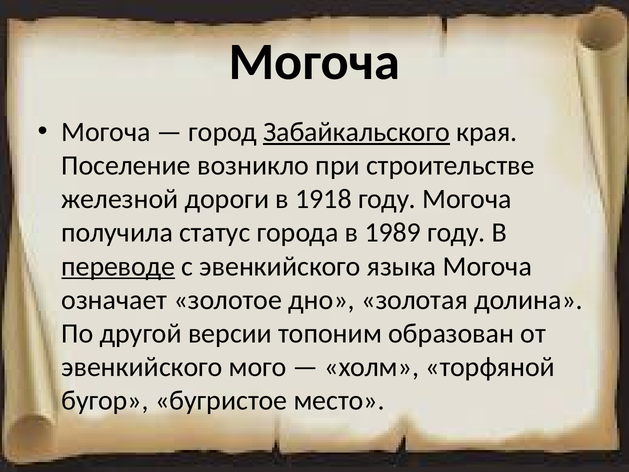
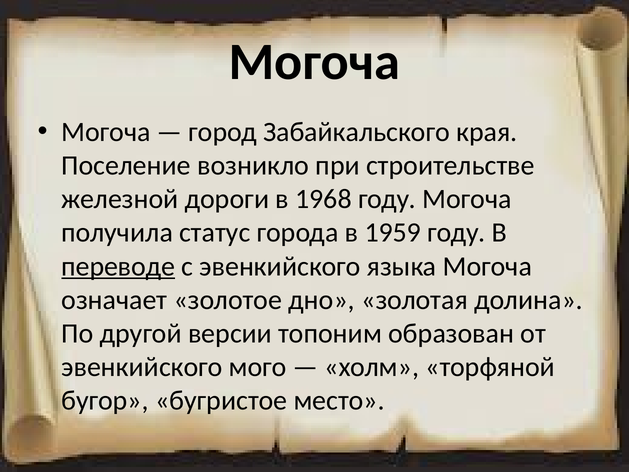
Забайкальского underline: present -> none
1918: 1918 -> 1968
1989: 1989 -> 1959
